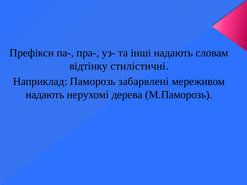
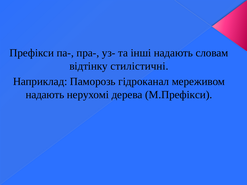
забарвлені: забарвлені -> гідроканал
М.Паморозь: М.Паморозь -> М.Префікси
